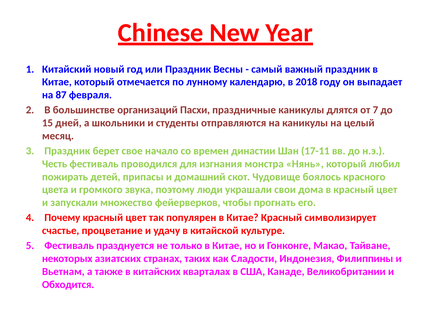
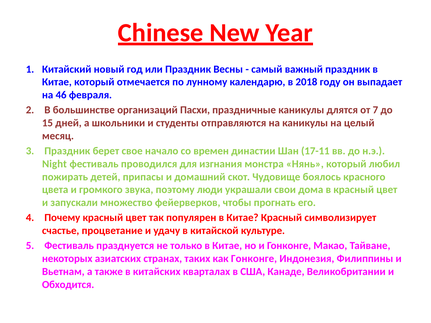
87: 87 -> 46
Честь: Честь -> Night
как Сладости: Сладости -> Гонконге
